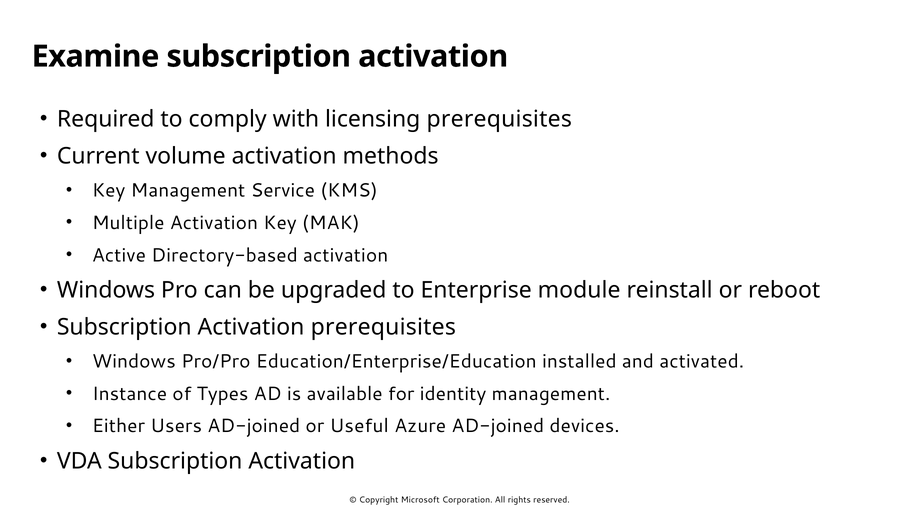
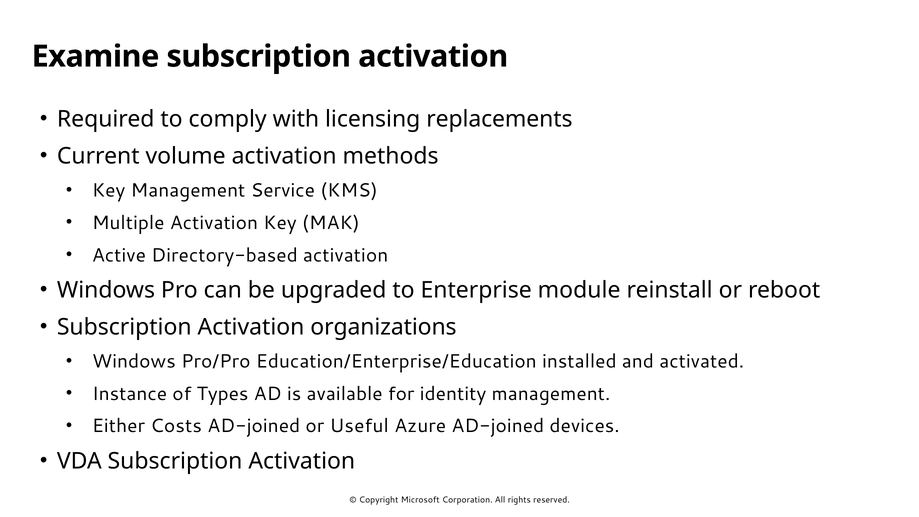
licensing prerequisites: prerequisites -> replacements
Activation prerequisites: prerequisites -> organizations
Users: Users -> Costs
